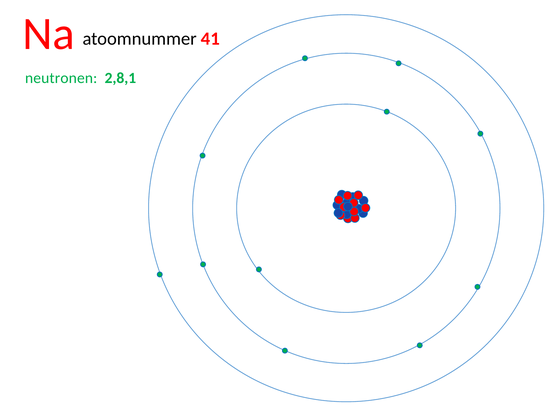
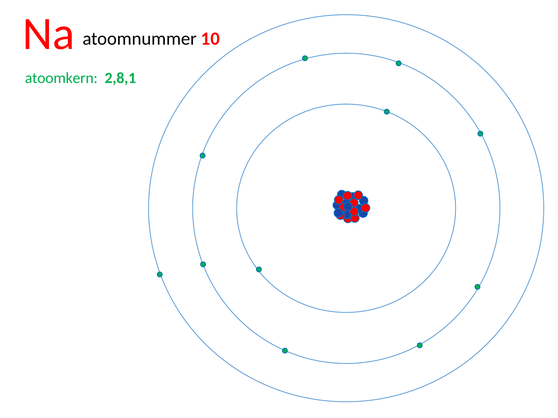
41: 41 -> 10
neutronen: neutronen -> atoomkern
